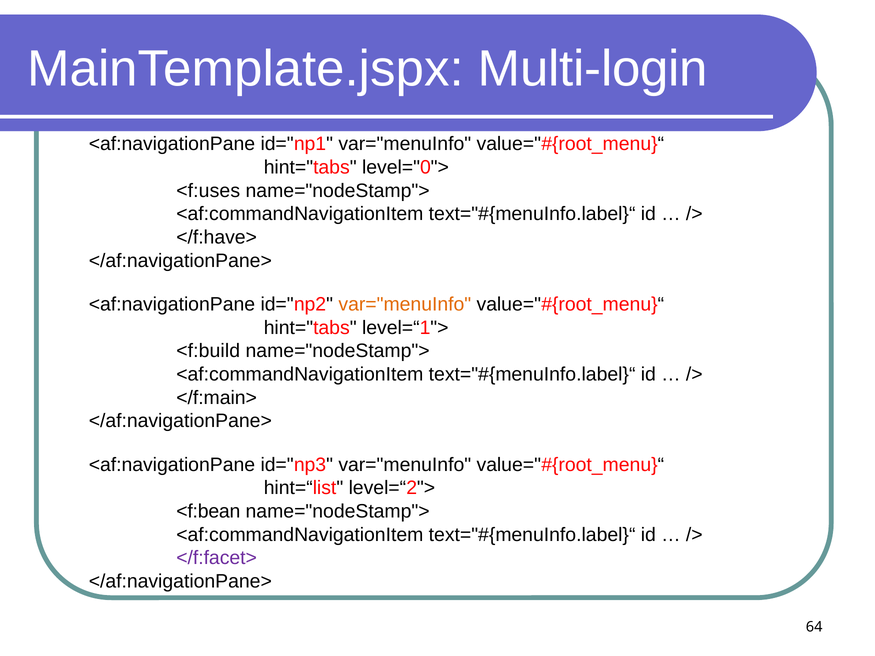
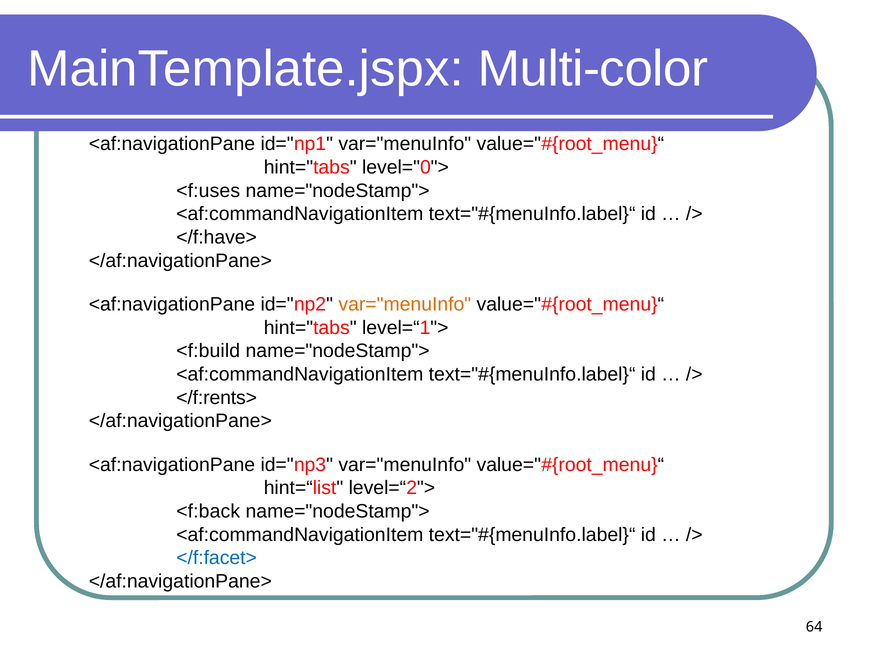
Multi-login: Multi-login -> Multi-color
</f:main>: </f:main> -> </f:rents>
<f:bean: <f:bean -> <f:back
</f:facet> colour: purple -> blue
